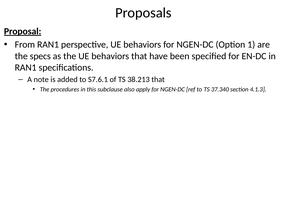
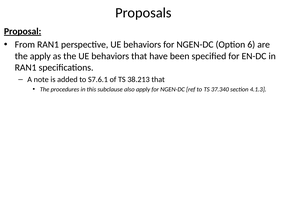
1: 1 -> 6
the specs: specs -> apply
